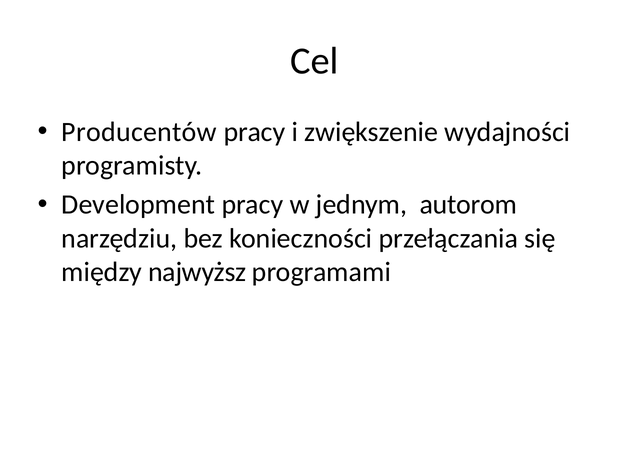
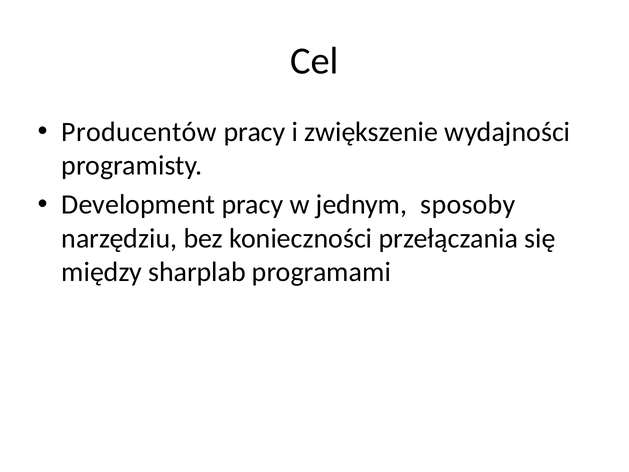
autorom: autorom -> sposoby
najwyższ: najwyższ -> sharplab
